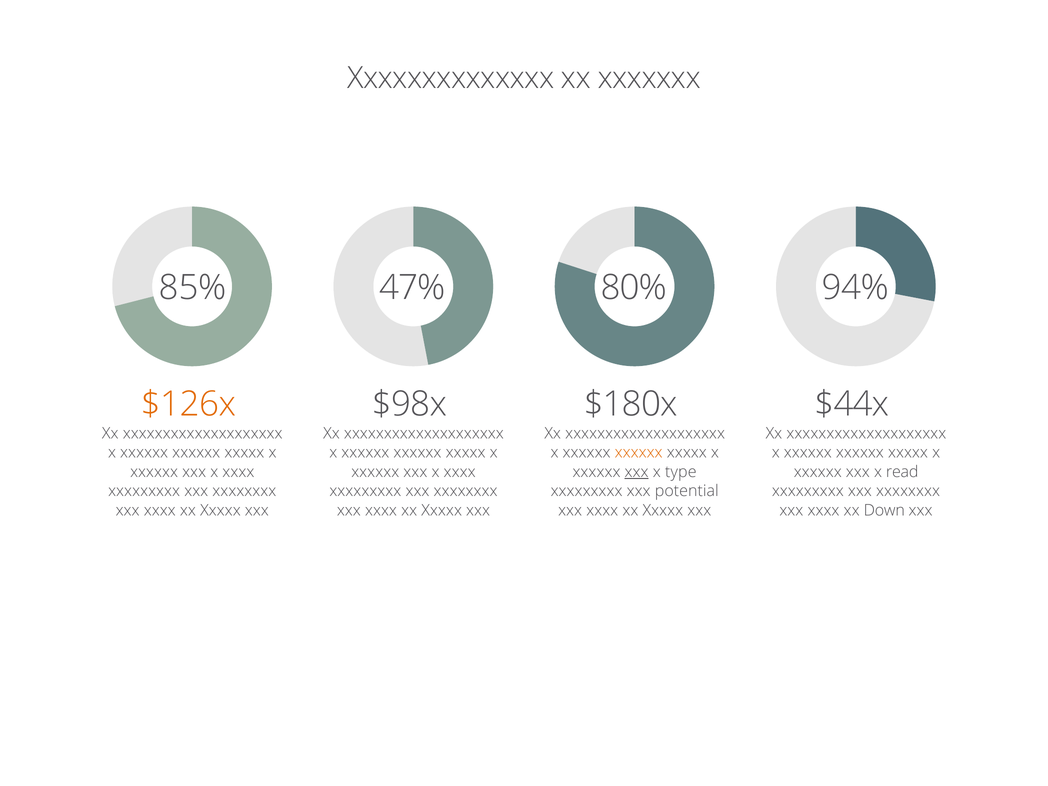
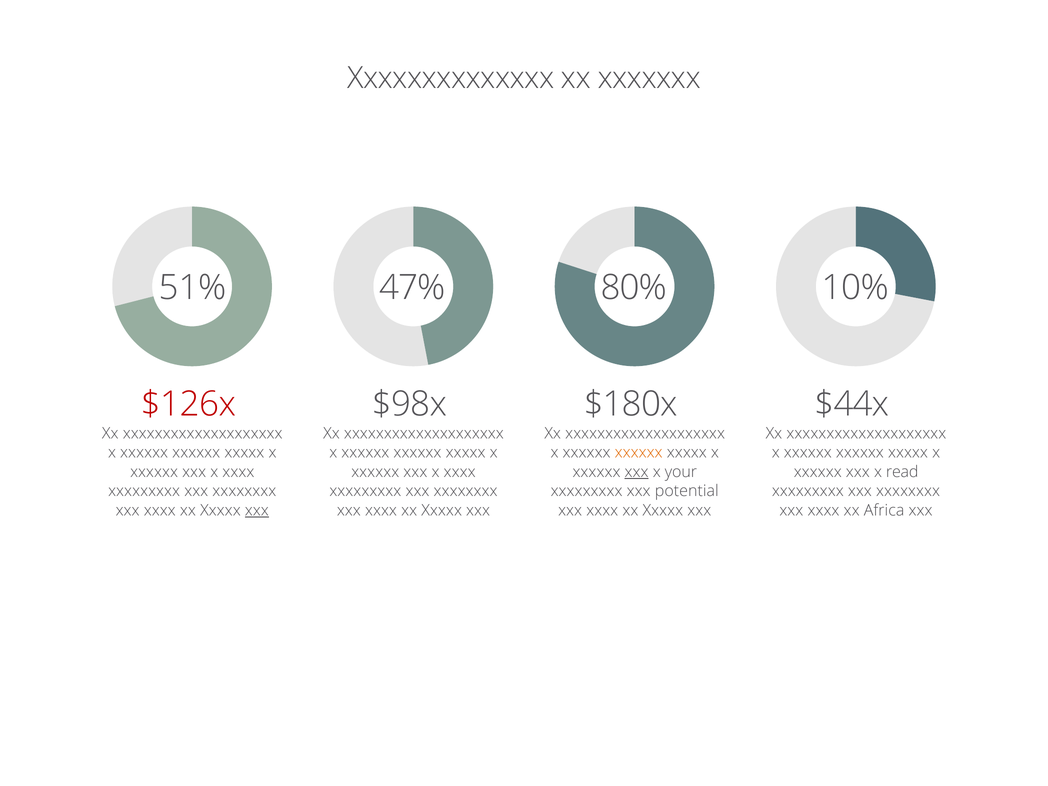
85%: 85% -> 51%
94%: 94% -> 10%
$126x colour: orange -> red
type: type -> your
xxx at (257, 510) underline: none -> present
Down: Down -> Africa
